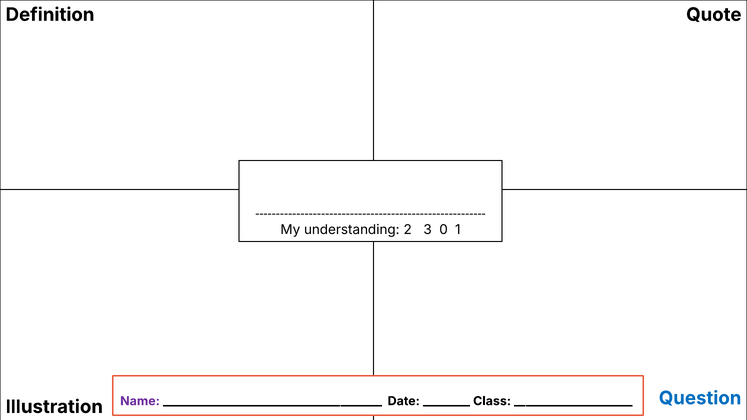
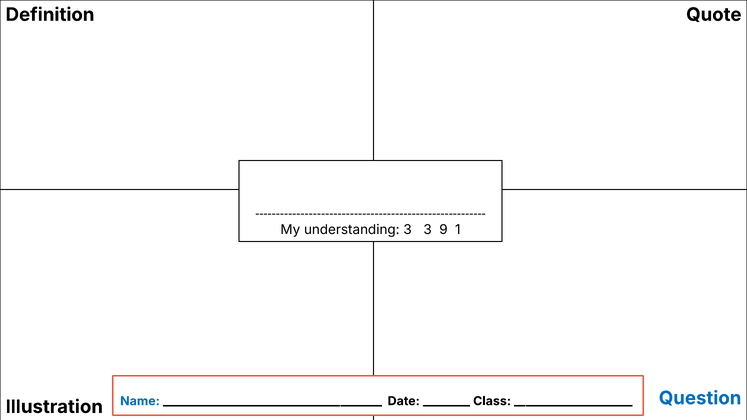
understanding 2: 2 -> 3
0: 0 -> 9
Name colour: purple -> blue
